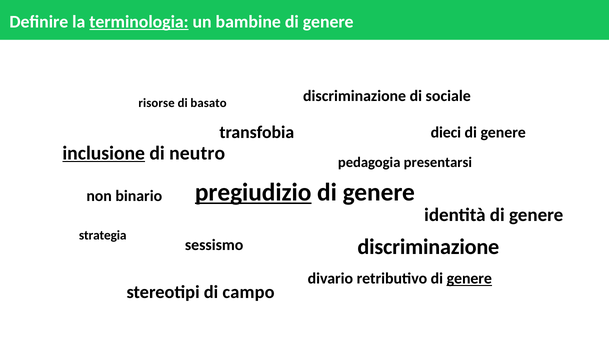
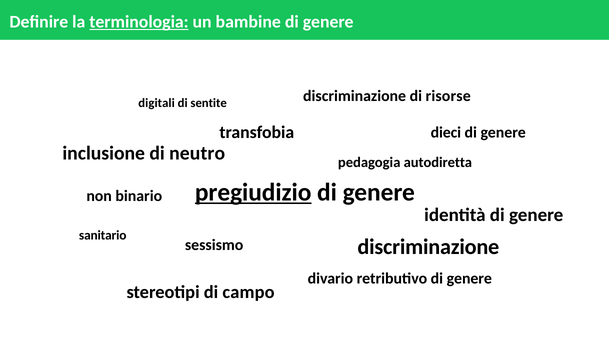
sociale: sociale -> risorse
risorse: risorse -> digitali
basato: basato -> sentite
inclusione underline: present -> none
presentarsi: presentarsi -> autodiretta
strategia: strategia -> sanitario
genere at (469, 278) underline: present -> none
